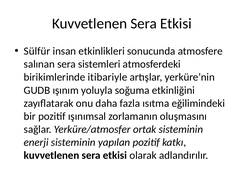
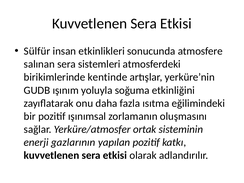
itibariyle: itibariyle -> kentinde
enerji sisteminin: sisteminin -> gazlarının
